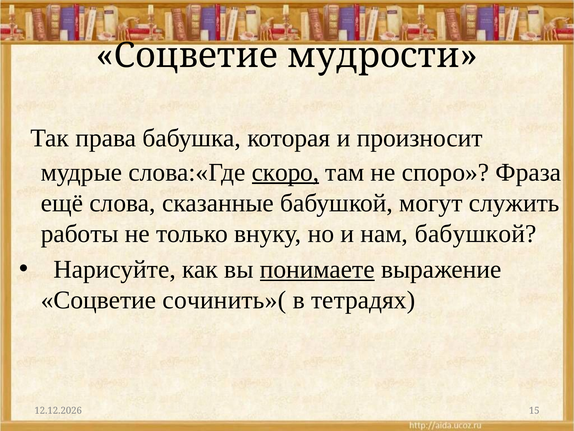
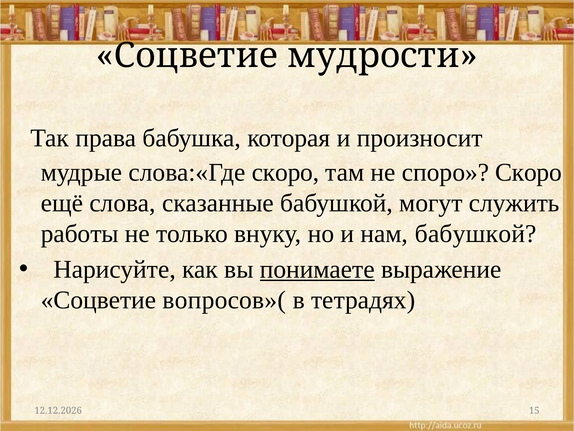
скоро at (286, 172) underline: present -> none
споро Фраза: Фраза -> Скоро
сочинить»(: сочинить»( -> вопросов»(
